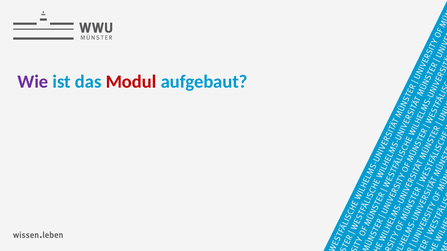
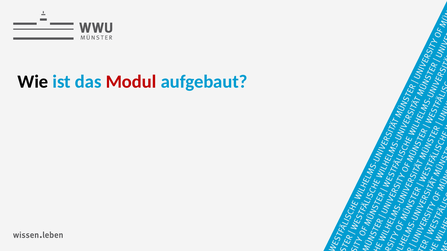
Wie colour: purple -> black
